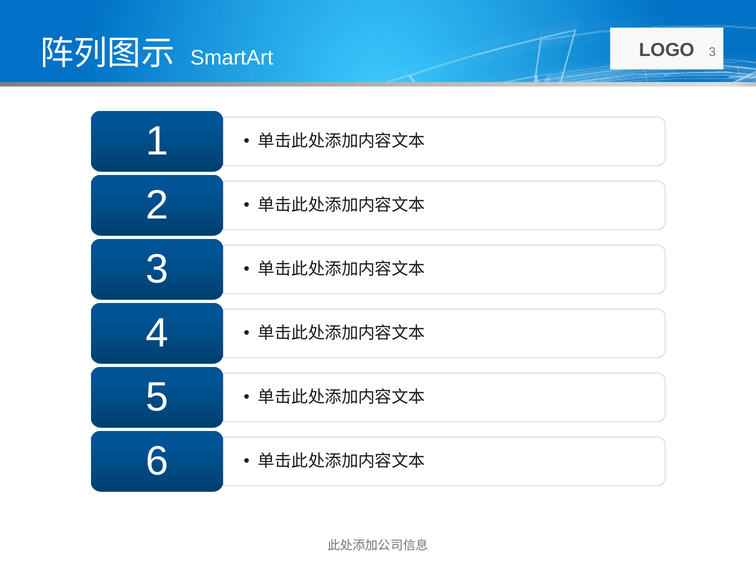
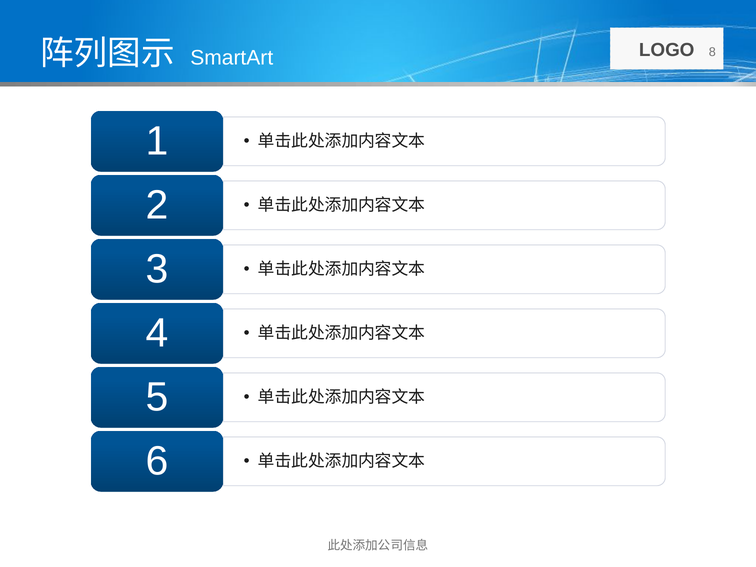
SmartArt 3: 3 -> 8
